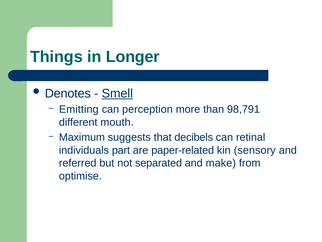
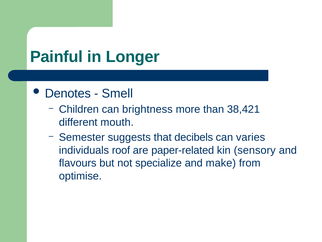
Things: Things -> Painful
Smell underline: present -> none
Emitting: Emitting -> Children
perception: perception -> brightness
98,791: 98,791 -> 38,421
Maximum: Maximum -> Semester
retinal: retinal -> varies
part: part -> roof
referred: referred -> flavours
separated: separated -> specialize
